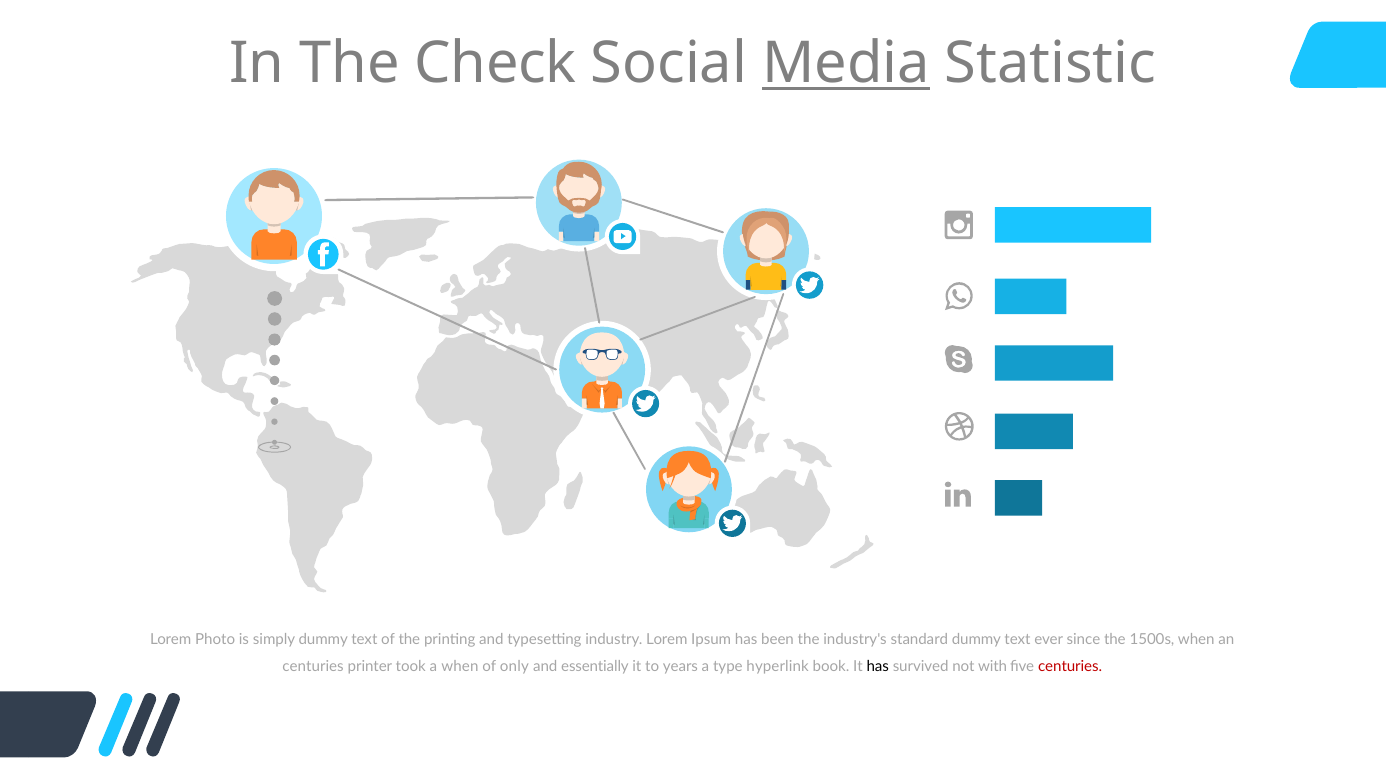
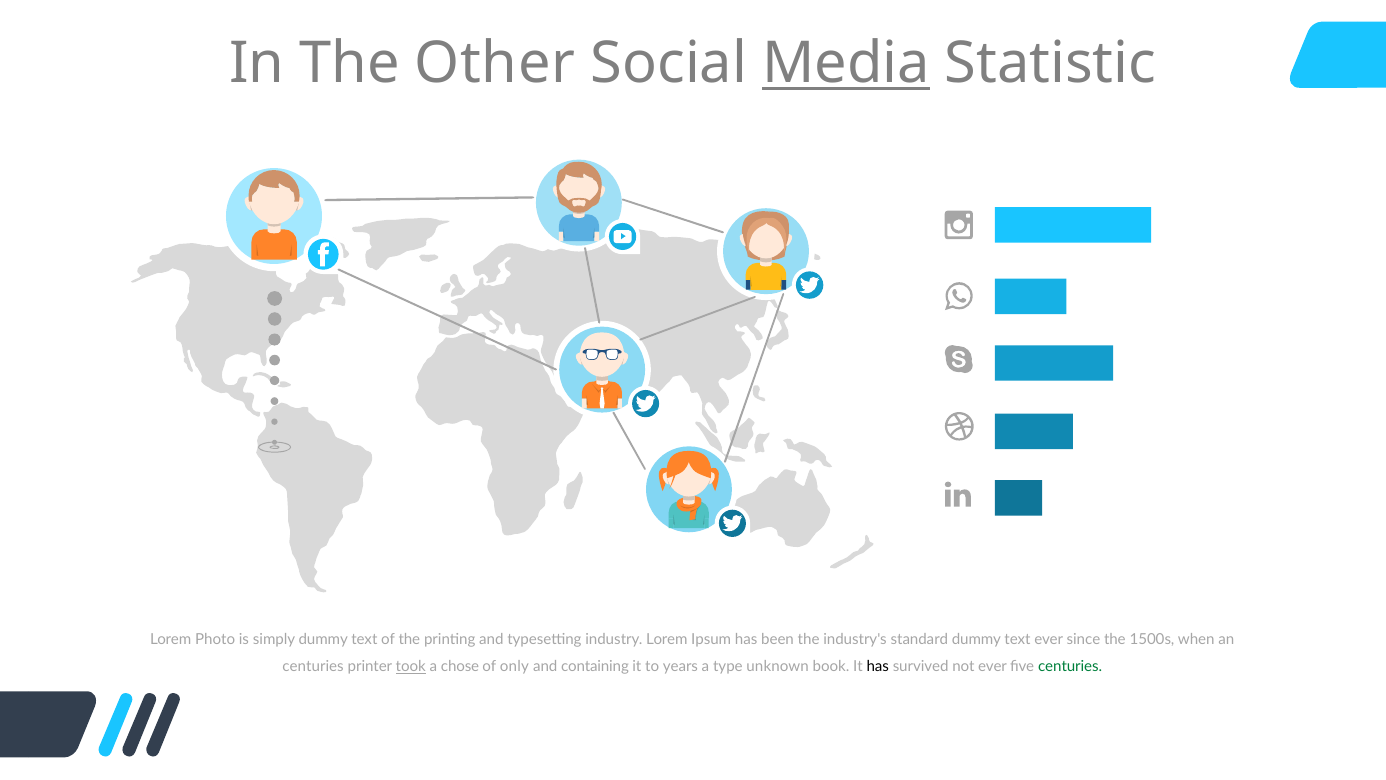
Check: Check -> Other
took underline: none -> present
a when: when -> chose
essentially: essentially -> containing
hyperlink: hyperlink -> unknown
not with: with -> ever
centuries at (1070, 667) colour: red -> green
